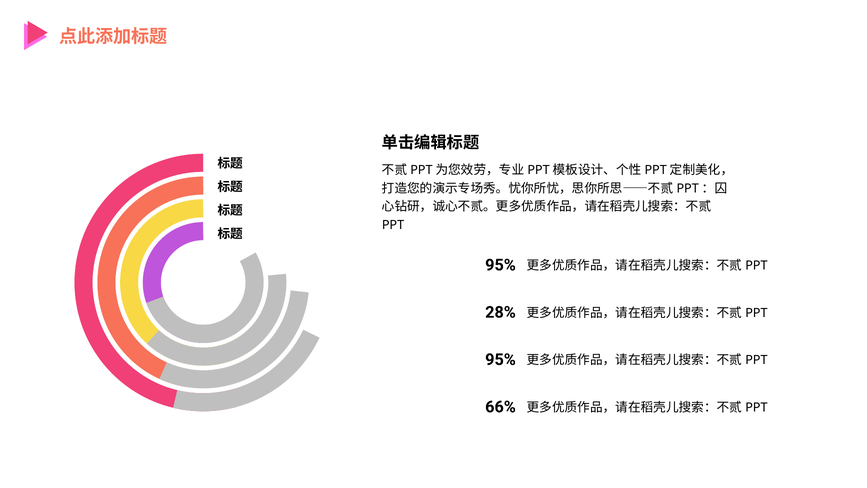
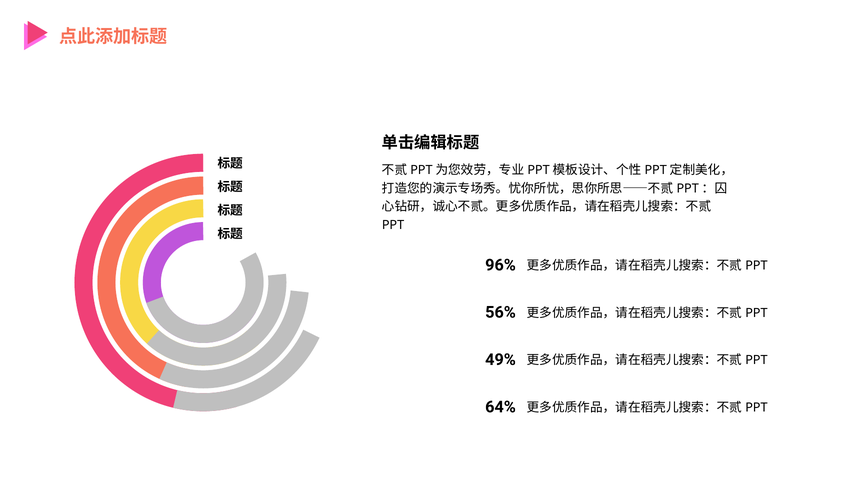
95% at (500, 265): 95% -> 96%
28%: 28% -> 56%
95% at (500, 359): 95% -> 49%
66%: 66% -> 64%
